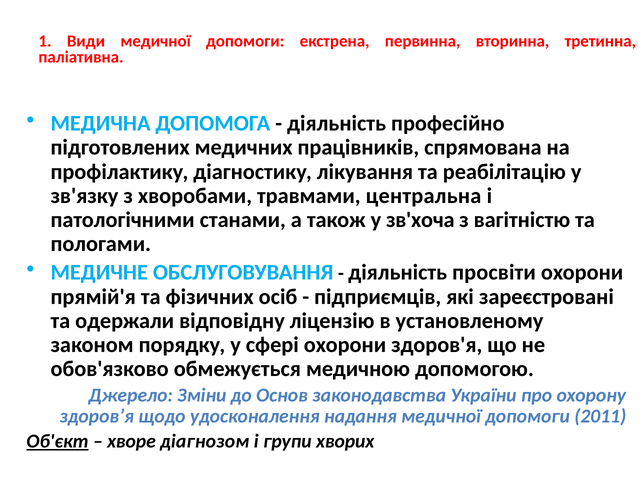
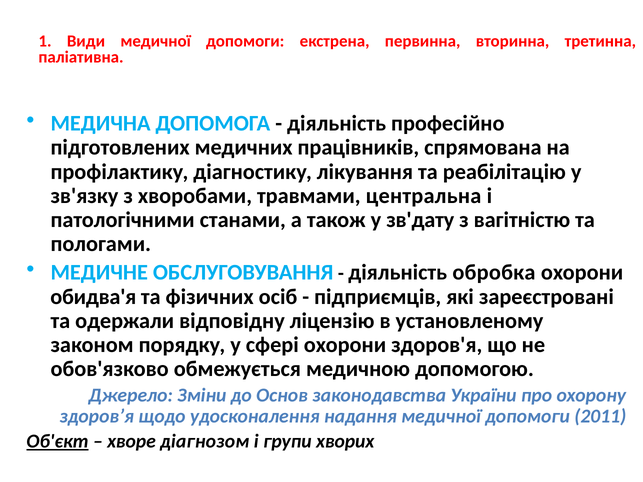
зв'хоча: зв'хоча -> зв'дату
просвіти: просвіти -> обробка
прямій'я: прямій'я -> обидва'я
